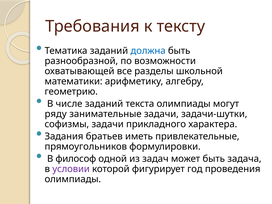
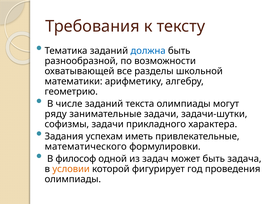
братьев: братьев -> успехам
прямоугольников: прямоугольников -> математического
условии colour: purple -> orange
